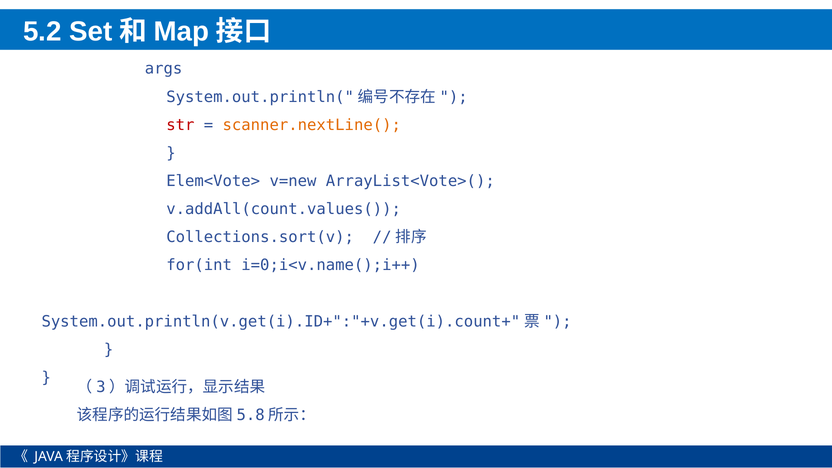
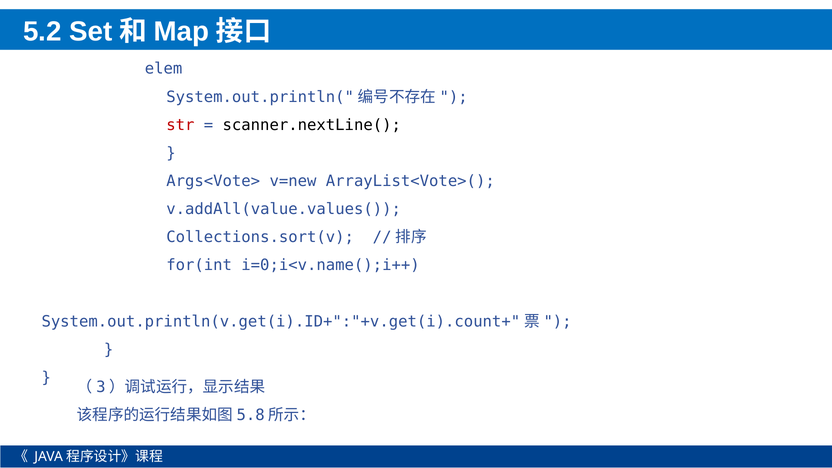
args: args -> elem
scanner.nextLine( colour: orange -> black
Elem<Vote>: Elem<Vote> -> Args<Vote>
v.addAll(count.values(: v.addAll(count.values( -> v.addAll(value.values(
